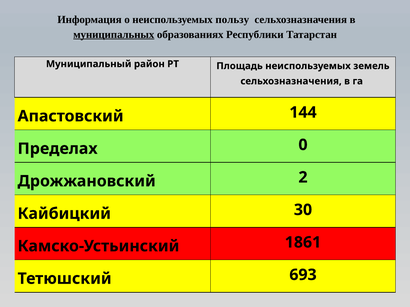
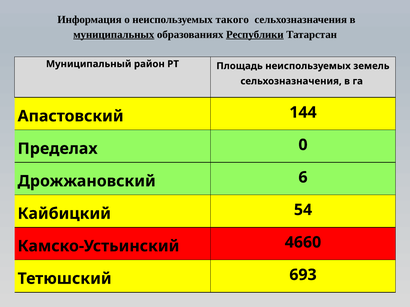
пользу: пользу -> такого
Республики underline: none -> present
2: 2 -> 6
30: 30 -> 54
1861: 1861 -> 4660
